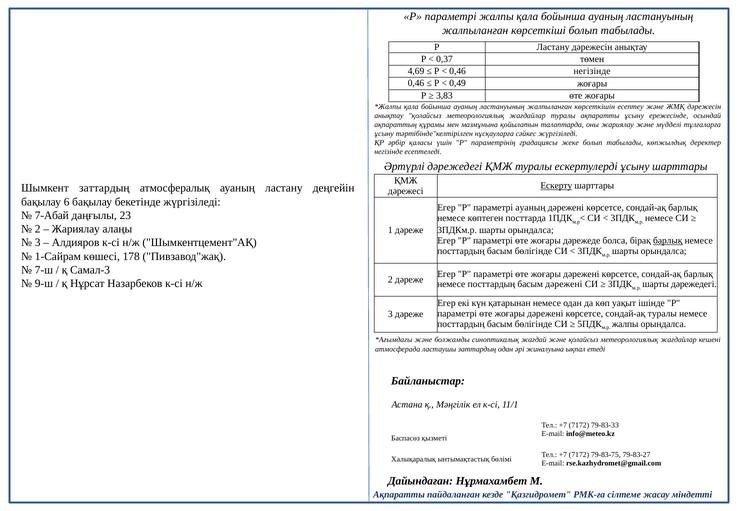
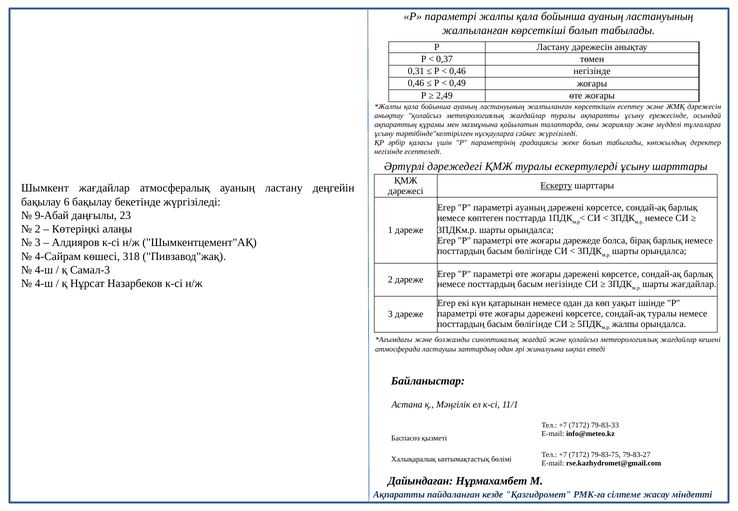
4,69: 4,69 -> 0,31
3,83: 3,83 -> 2,49
Шымкент заттардың: заттардың -> жағдайлар
7-Абай: 7-Абай -> 9-Абай
Жариялау at (76, 229): Жариялау -> Көтеріңкі
барлық at (668, 241) underline: present -> none
1-Сайрам: 1-Сайрам -> 4-Сайрам
178: 178 -> 318
7-ш at (44, 270): 7-ш -> 4-ш
9-ш at (44, 284): 9-ш -> 4-ш
басым дәрежені: дәрежені -> негізінде
шарты дәрежедегі: дәрежедегі -> жағдайлар
